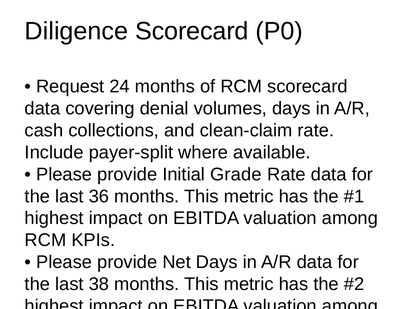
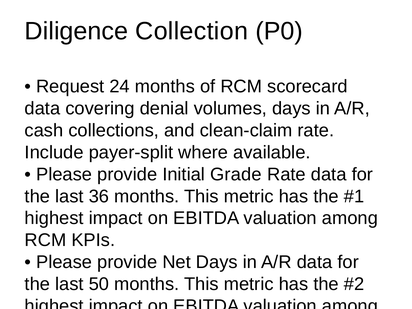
Diligence Scorecard: Scorecard -> Collection
38: 38 -> 50
